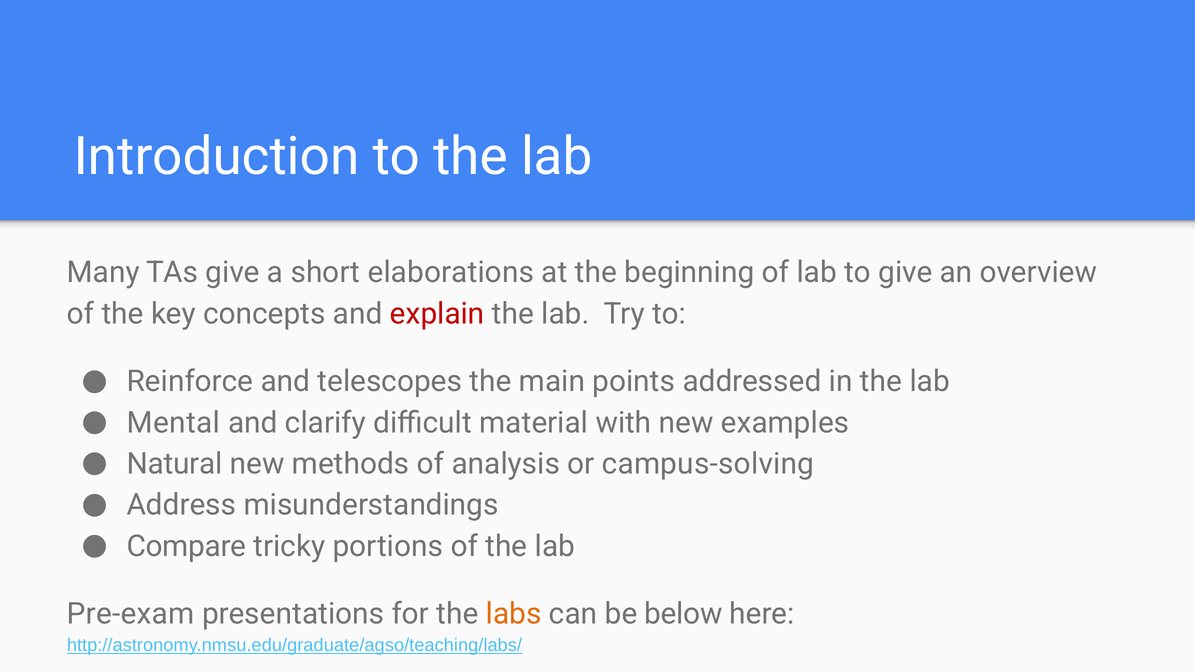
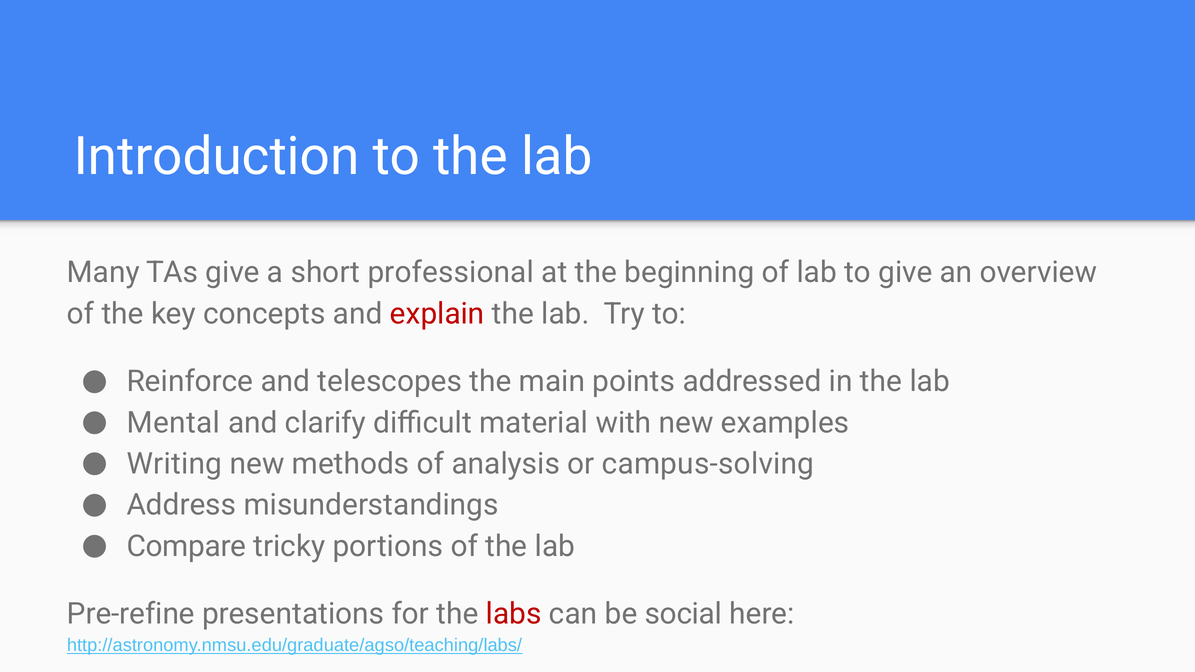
elaborations: elaborations -> professional
Natural: Natural -> Writing
Pre-exam: Pre-exam -> Pre-refine
labs colour: orange -> red
below: below -> social
